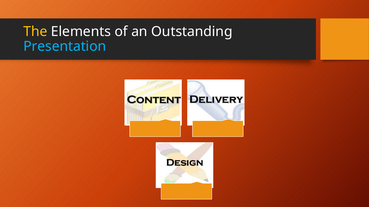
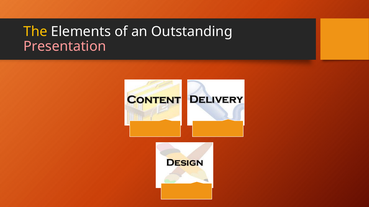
Presentation colour: light blue -> pink
